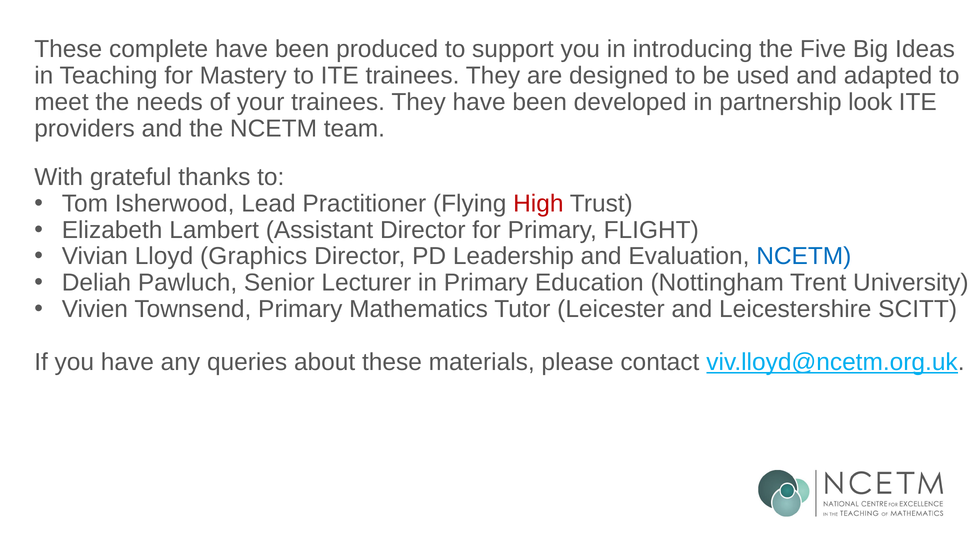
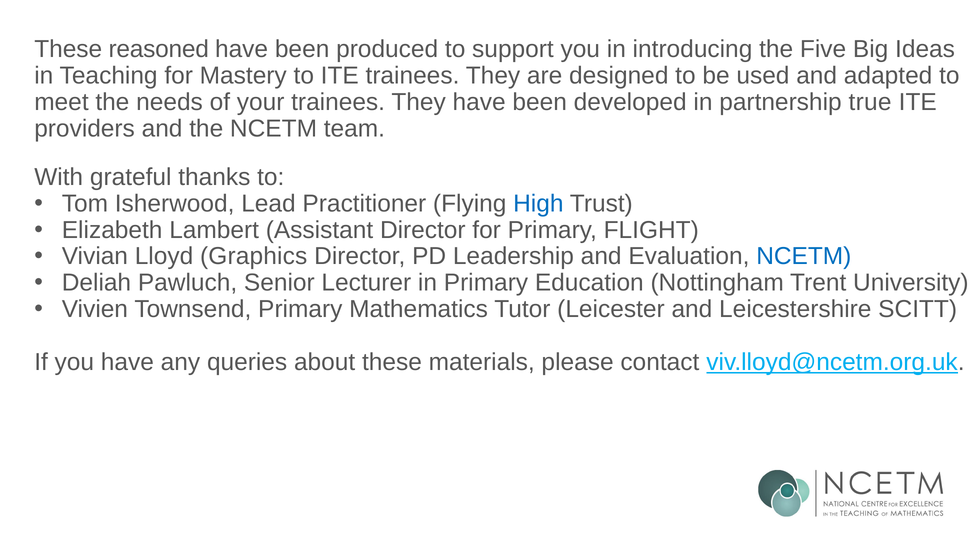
complete: complete -> reasoned
look: look -> true
High colour: red -> blue
